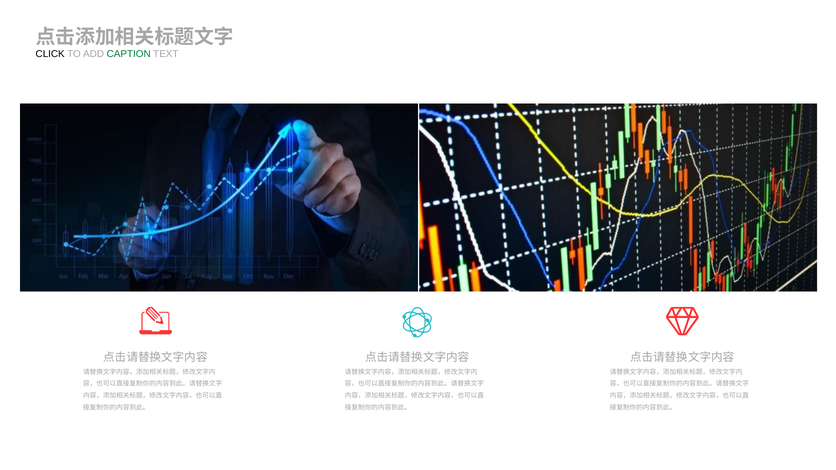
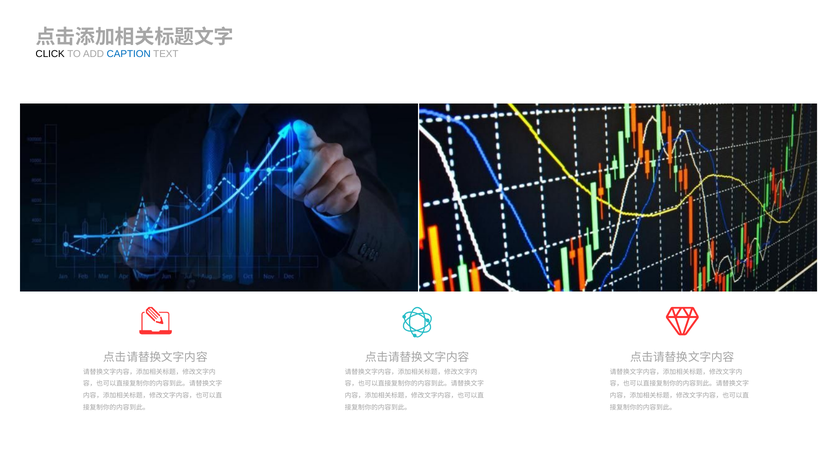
CAPTION colour: green -> blue
